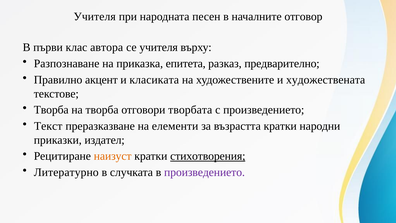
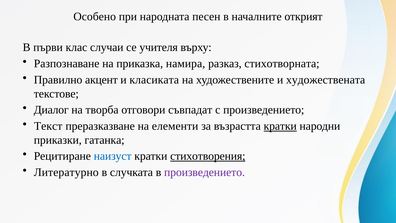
Учителя at (95, 16): Учителя -> Особено
отговор: отговор -> открият
автора: автора -> случаи
епитета: епитета -> намира
предварително: предварително -> стихотворната
Творба at (51, 110): Творба -> Диалог
творбата: творбата -> съвпадат
кратки at (280, 126) underline: none -> present
издател: издател -> гатанка
наизуст colour: orange -> blue
